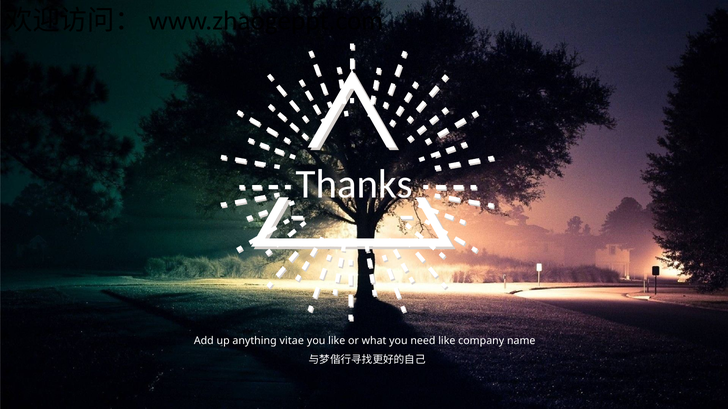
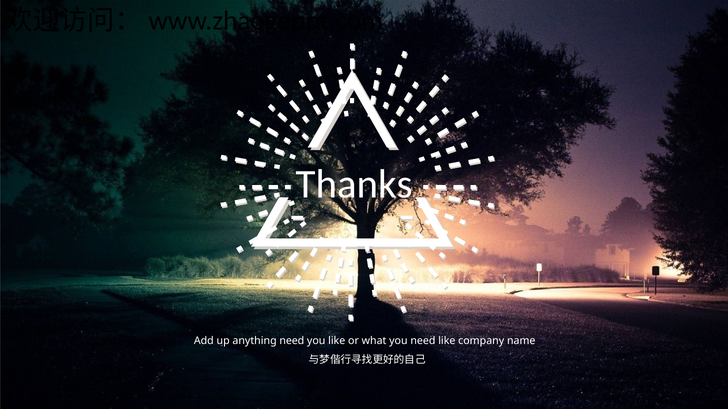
anything vitae: vitae -> need
